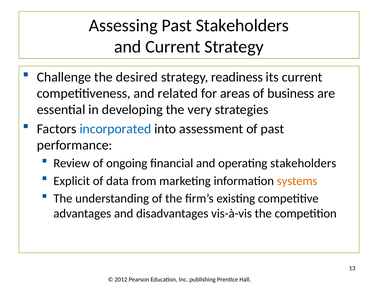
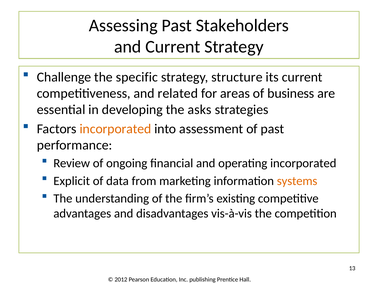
desired: desired -> specific
readiness: readiness -> structure
very: very -> asks
incorporated at (115, 129) colour: blue -> orange
operating stakeholders: stakeholders -> incorporated
